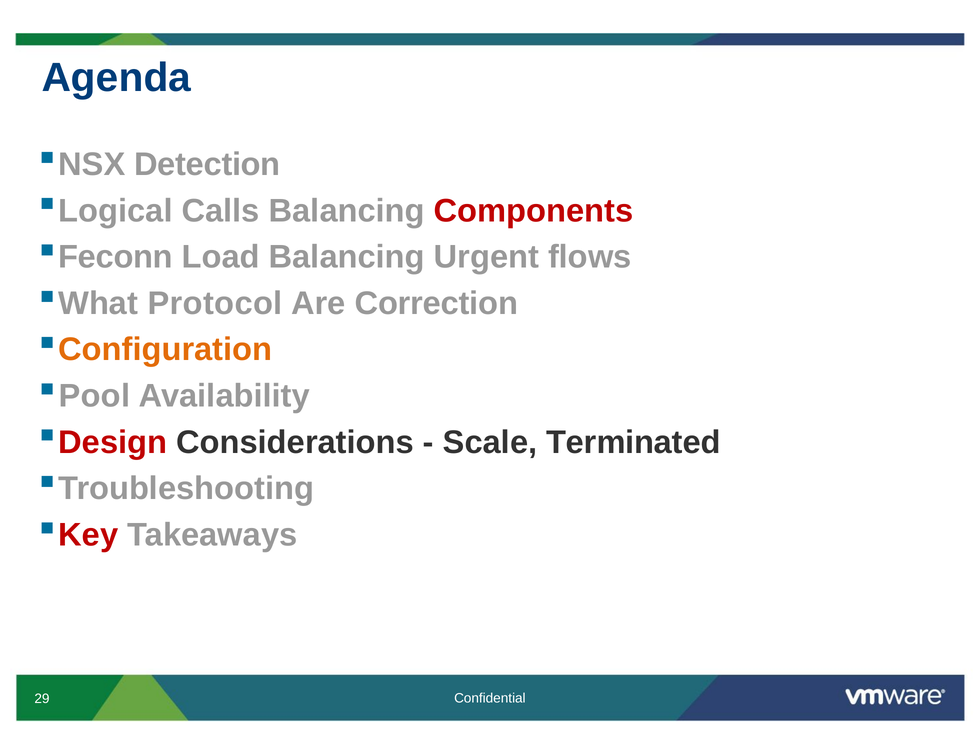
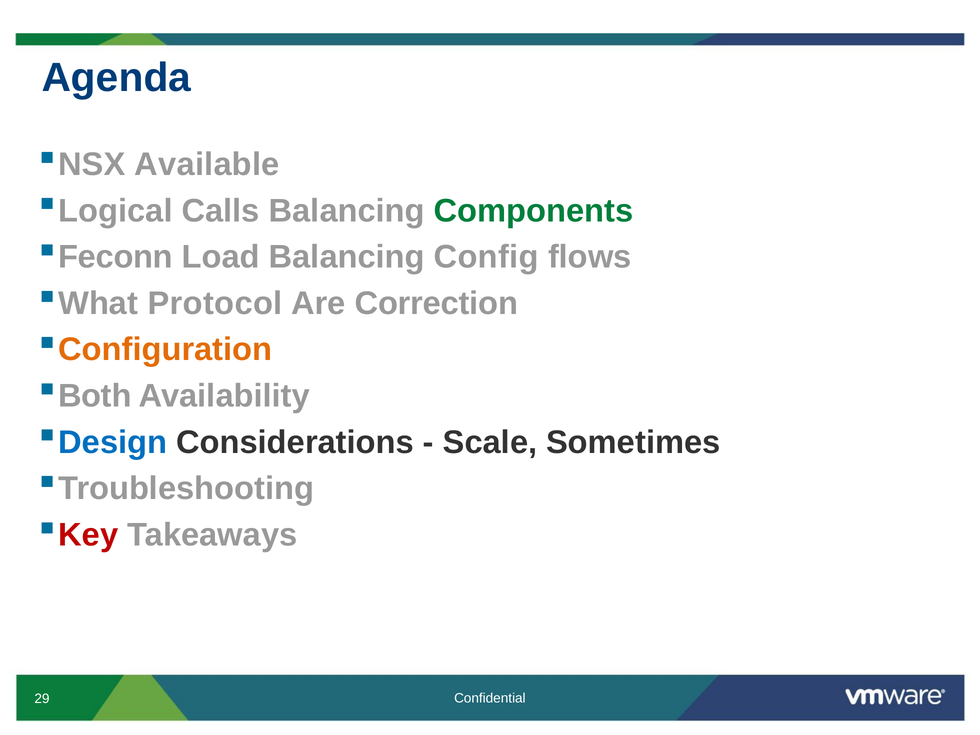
Detection: Detection -> Available
Components colour: red -> green
Urgent: Urgent -> Config
Pool: Pool -> Both
Design colour: red -> blue
Terminated: Terminated -> Sometimes
